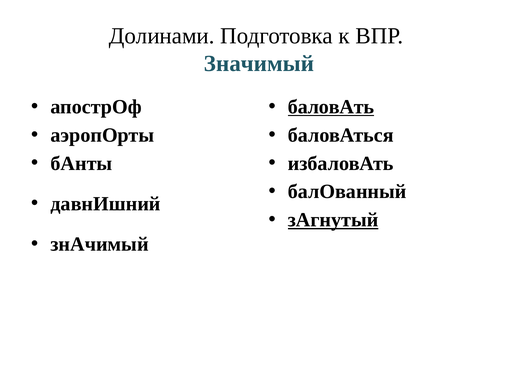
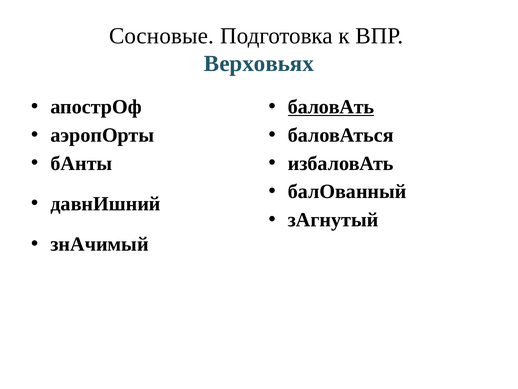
Долинами: Долинами -> Сосновые
Значимый at (259, 63): Значимый -> Верховьях
зАгнутый underline: present -> none
